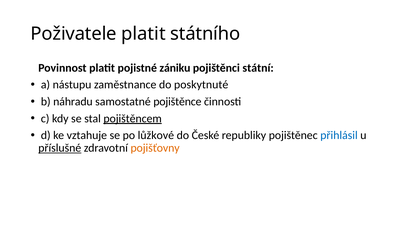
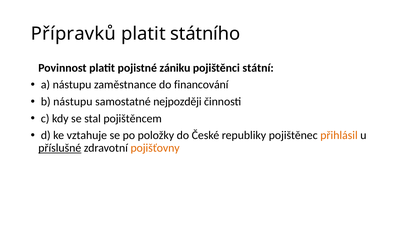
Poživatele: Poživatele -> Přípravků
poskytnuté: poskytnuté -> financování
b náhradu: náhradu -> nástupu
pojištěnce: pojištěnce -> nejpozději
pojištěncem underline: present -> none
lůžkové: lůžkové -> položky
přihlásil colour: blue -> orange
